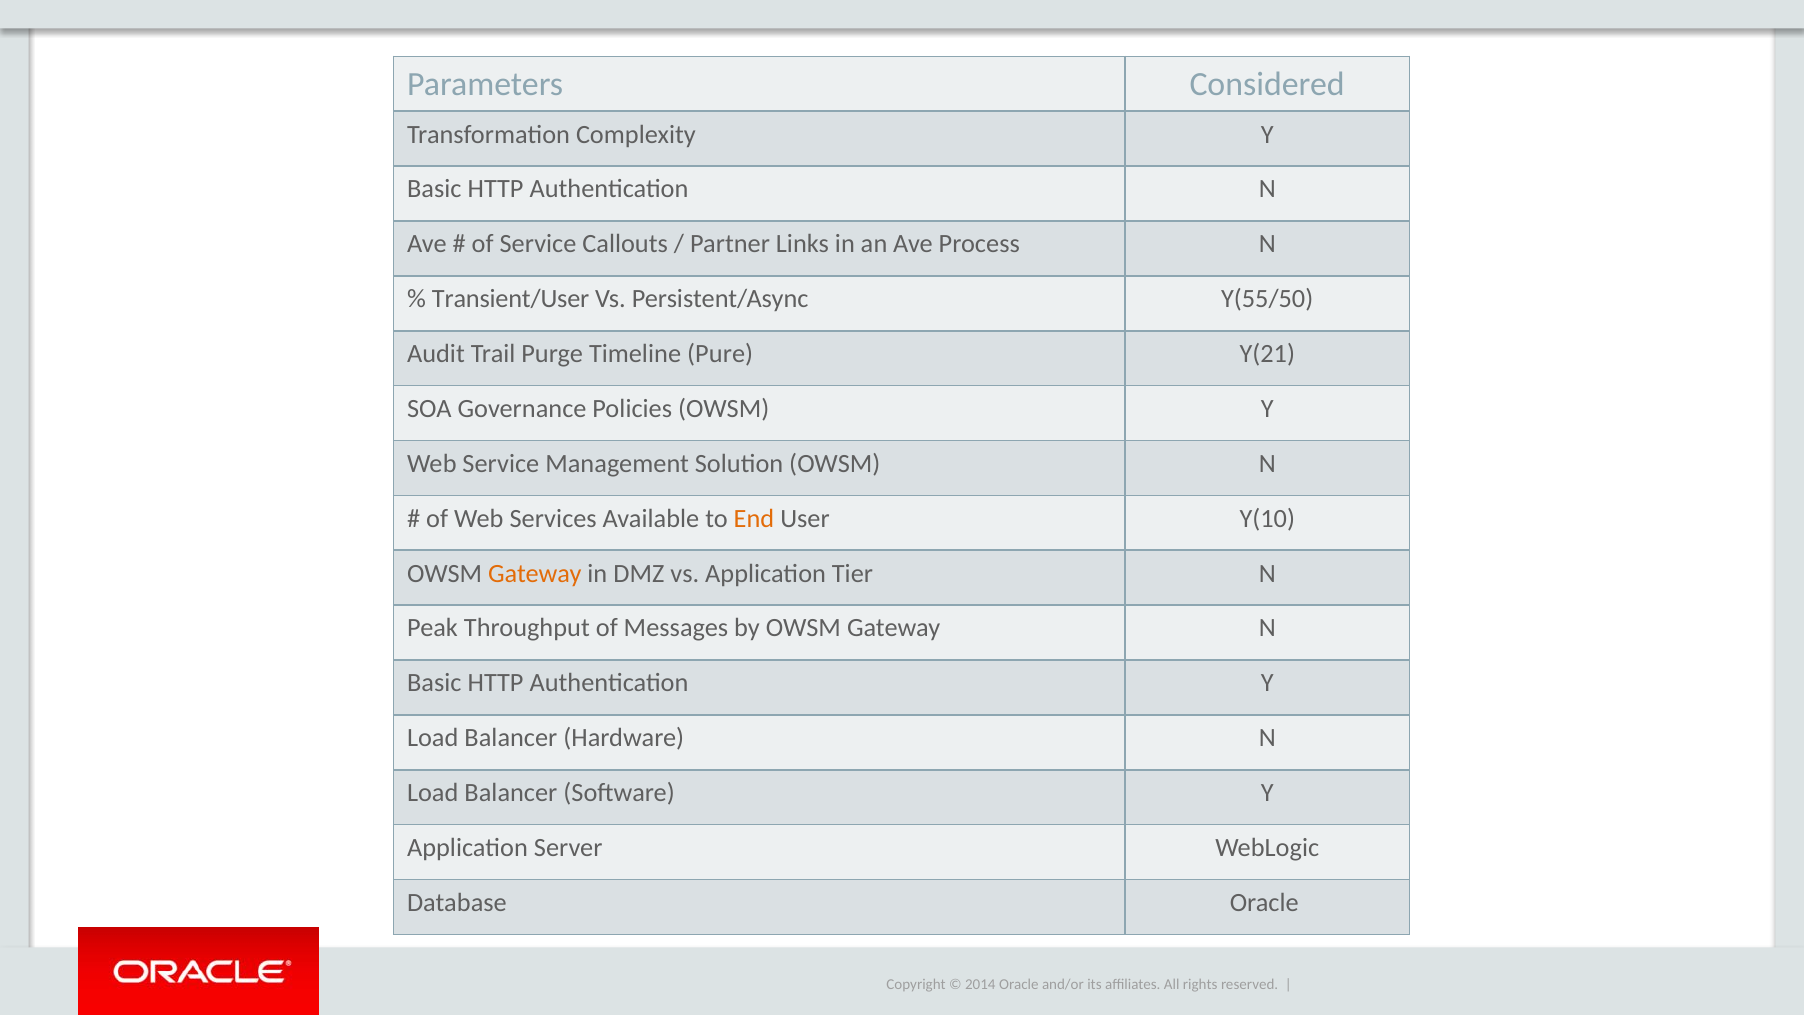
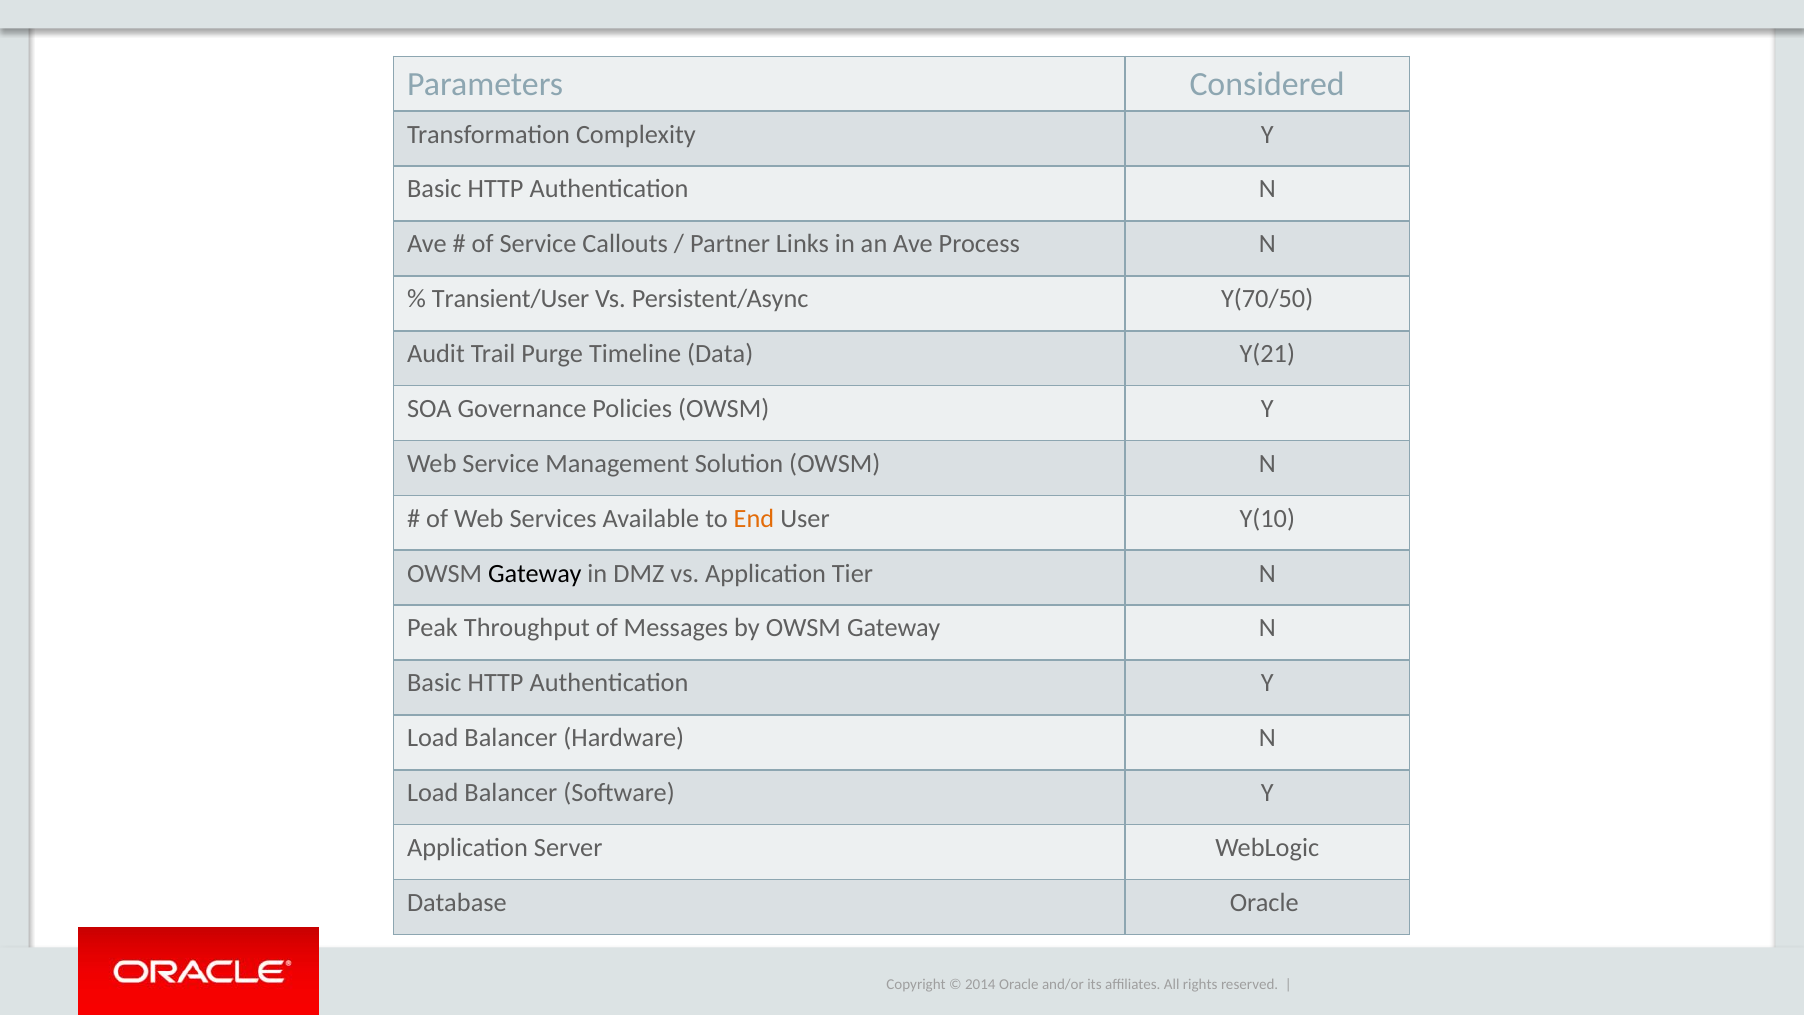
Y(55/50: Y(55/50 -> Y(70/50
Pure: Pure -> Data
Gateway at (535, 573) colour: orange -> black
